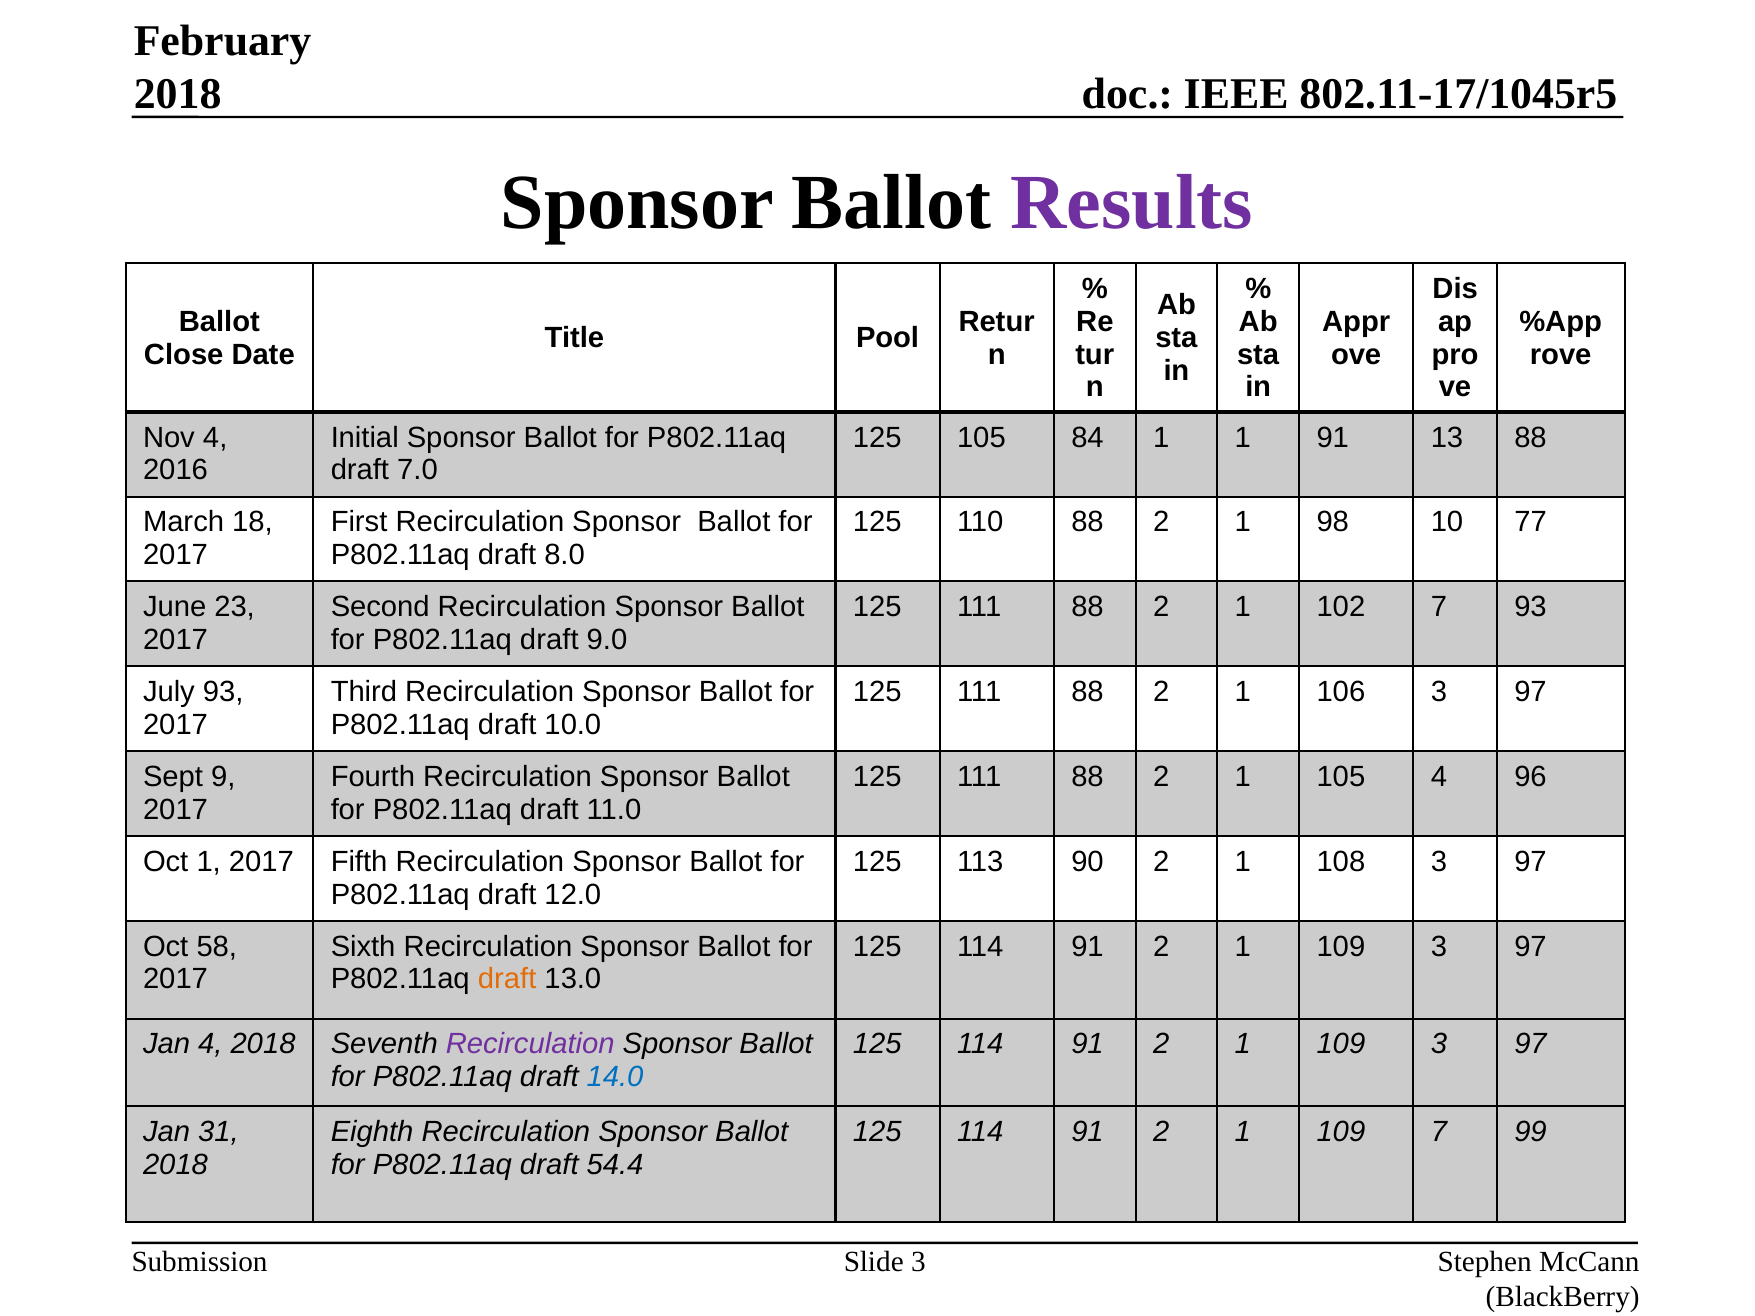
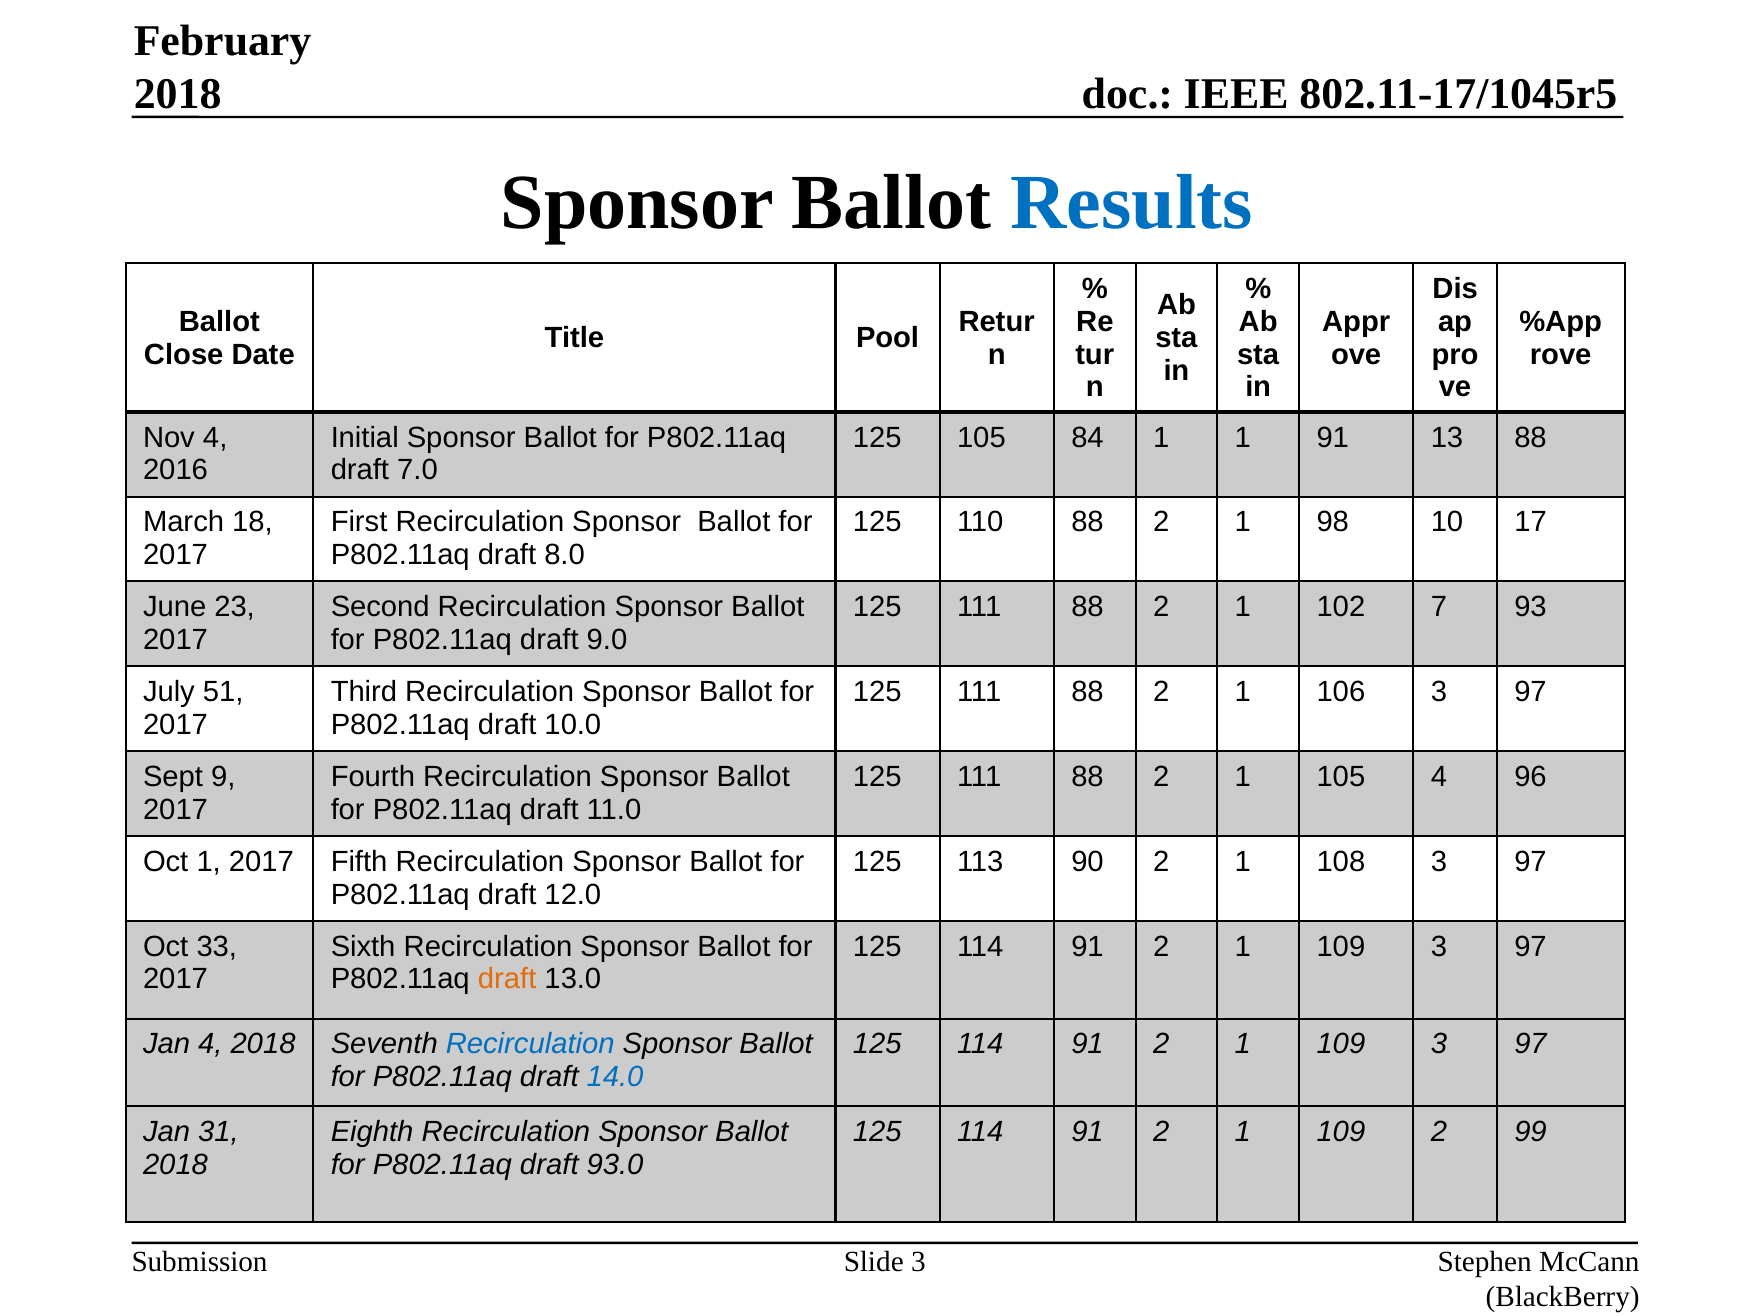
Results colour: purple -> blue
77: 77 -> 17
July 93: 93 -> 51
58: 58 -> 33
Recirculation at (530, 1045) colour: purple -> blue
109 7: 7 -> 2
54.4: 54.4 -> 93.0
